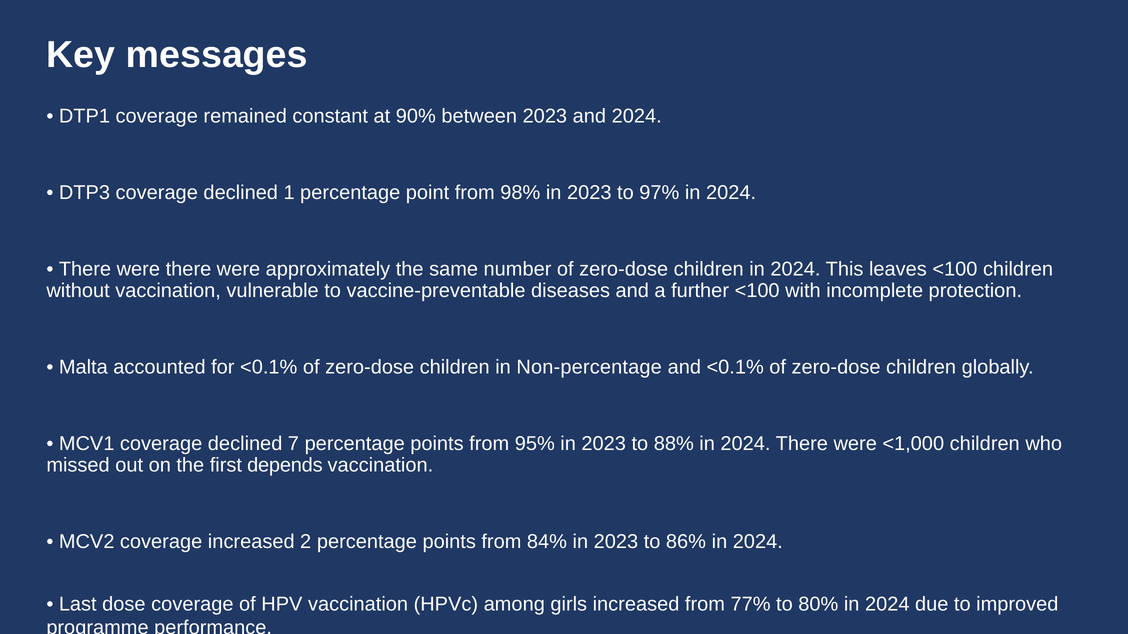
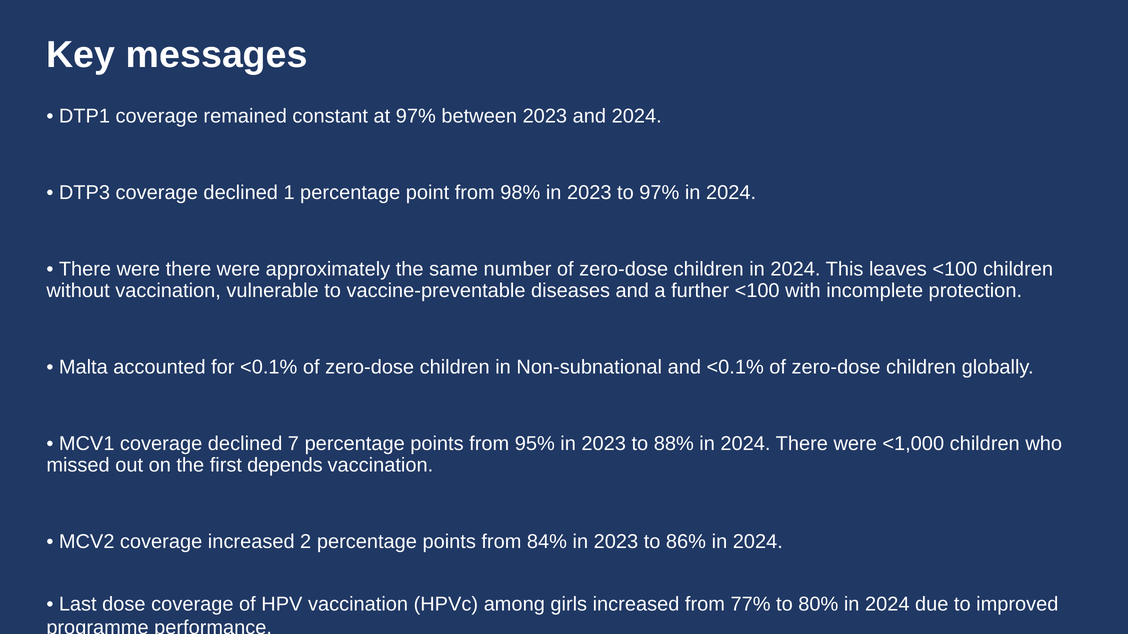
at 90%: 90% -> 97%
Non-percentage: Non-percentage -> Non-subnational
